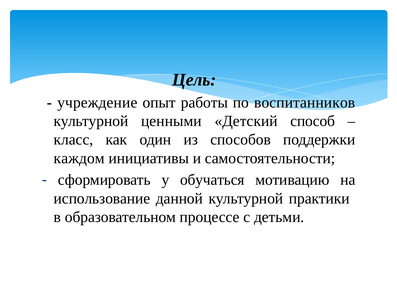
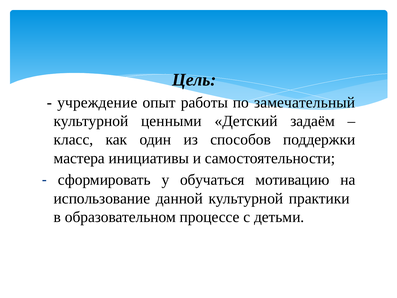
воспитанников: воспитанников -> замечательный
способ: способ -> задаём
каждом: каждом -> мастера
